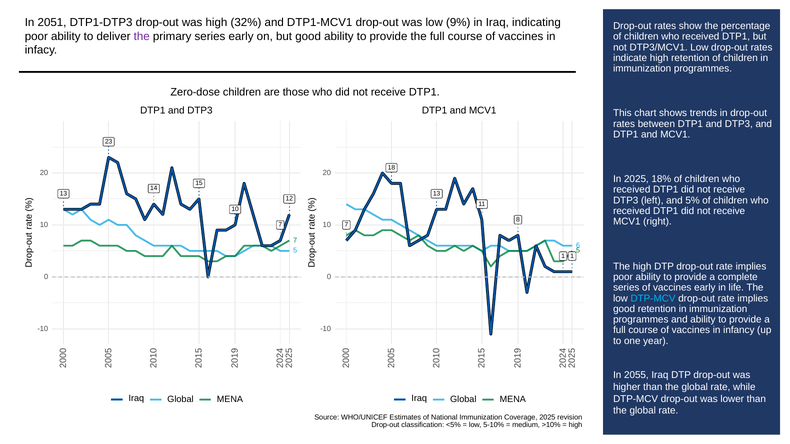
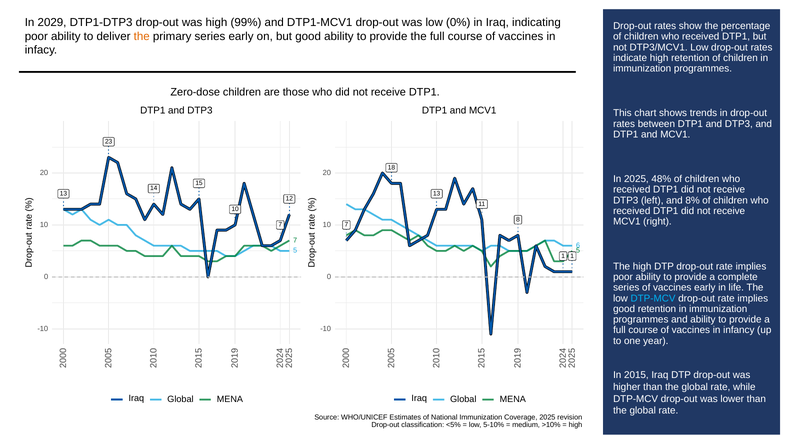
2051: 2051 -> 2029
32%: 32% -> 99%
9%: 9% -> 0%
the at (142, 36) colour: purple -> orange
18%: 18% -> 48%
5%: 5% -> 8%
2055: 2055 -> 2015
